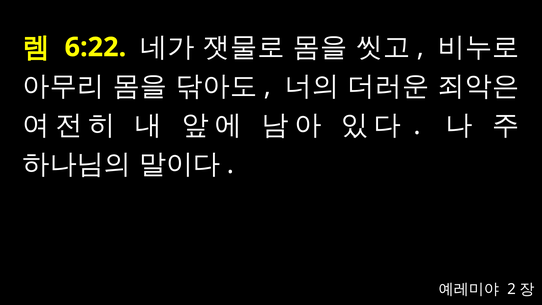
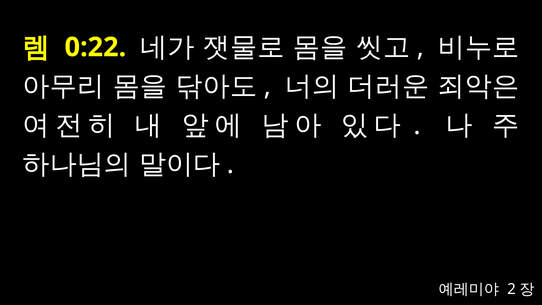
6:22: 6:22 -> 0:22
